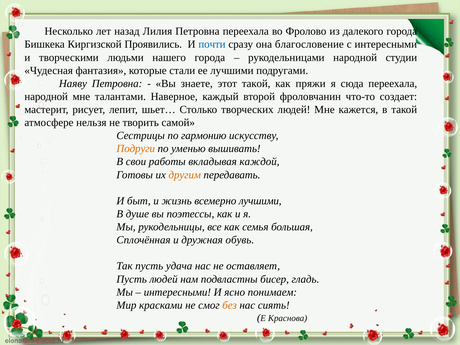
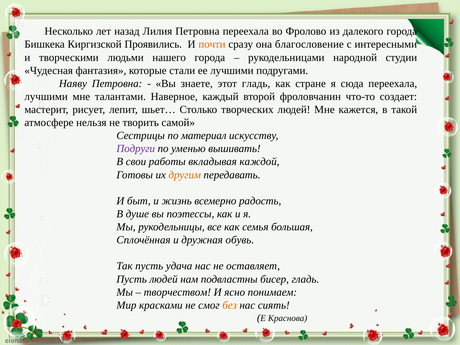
почти colour: blue -> orange
этот такой: такой -> гладь
пряжи: пряжи -> стране
народной at (46, 97): народной -> лучшими
гармонию: гармонию -> материал
Подруги colour: orange -> purple
всемерно лучшими: лучшими -> радость
интересными at (177, 292): интересными -> творчеством
